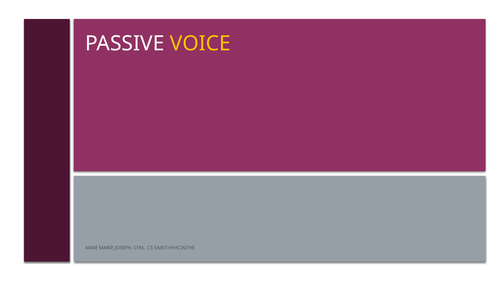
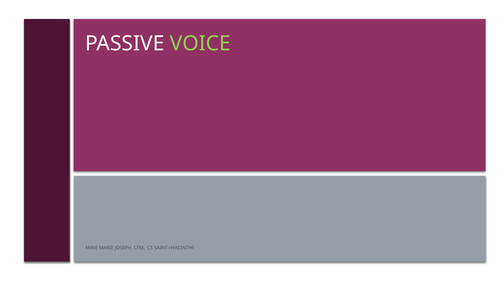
VOICE colour: yellow -> light green
